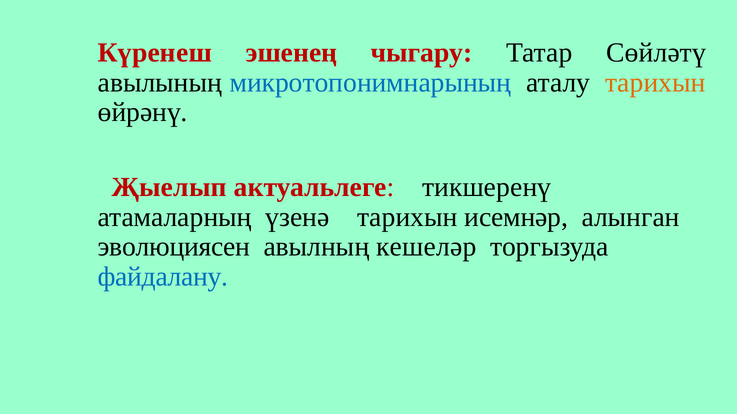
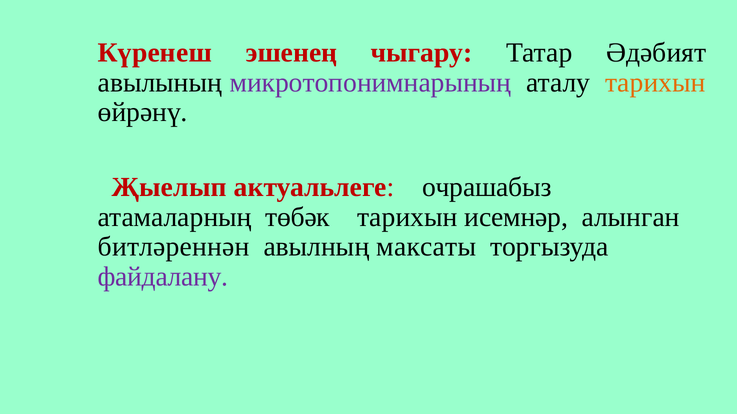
Сөйләтү: Сөйләтү -> Әдәбият
микротопонимнарының colour: blue -> purple
тикшеренү: тикшеренү -> очрашабыз
үзенә: үзенә -> төбәк
эволюциясен: эволюциясен -> битләреннән
кешеләр: кешеләр -> максаты
файдалану colour: blue -> purple
